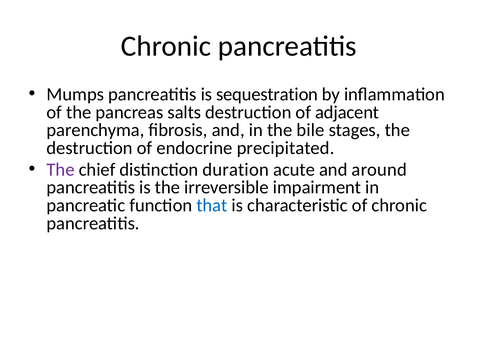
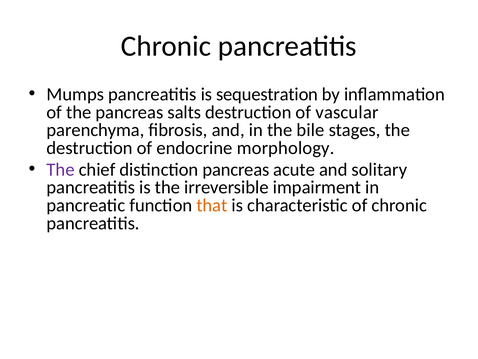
adjacent: adjacent -> vascular
precipitated: precipitated -> morphology
distinction duration: duration -> pancreas
around: around -> solitary
that colour: blue -> orange
